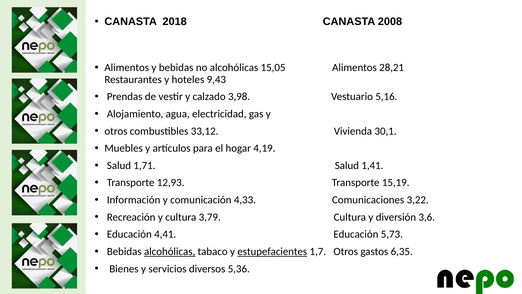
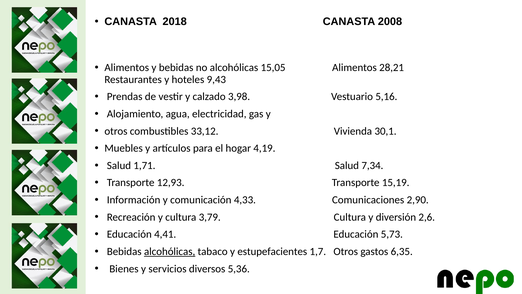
1,41: 1,41 -> 7,34
3,22: 3,22 -> 2,90
3,6: 3,6 -> 2,6
estupefacientes underline: present -> none
